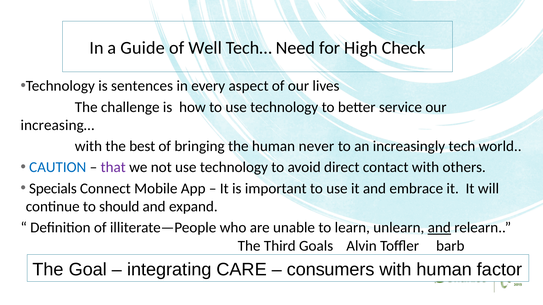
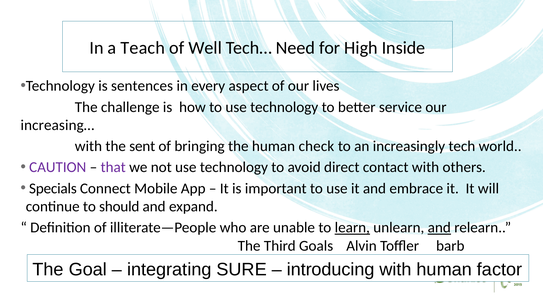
Guide: Guide -> Teach
Check: Check -> Inside
best: best -> sent
never: never -> check
CAUTION colour: blue -> purple
learn underline: none -> present
CARE: CARE -> SURE
consumers: consumers -> introducing
